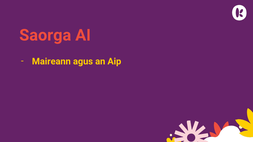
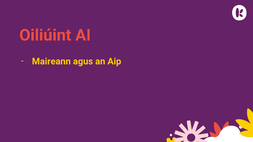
Saorga: Saorga -> Oiliúint
